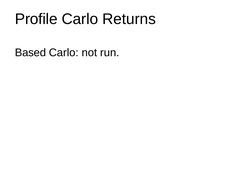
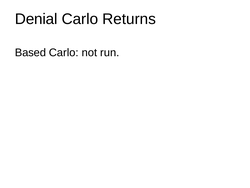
Profile: Profile -> Denial
